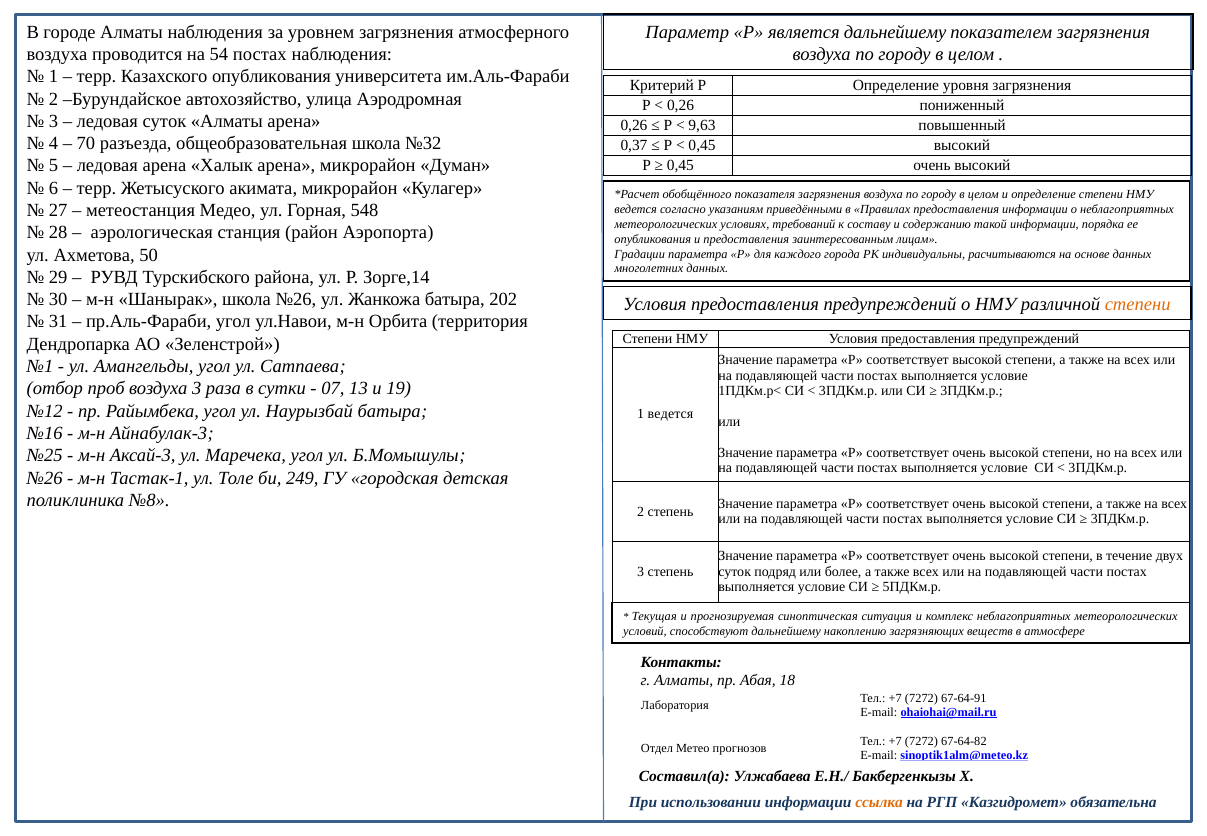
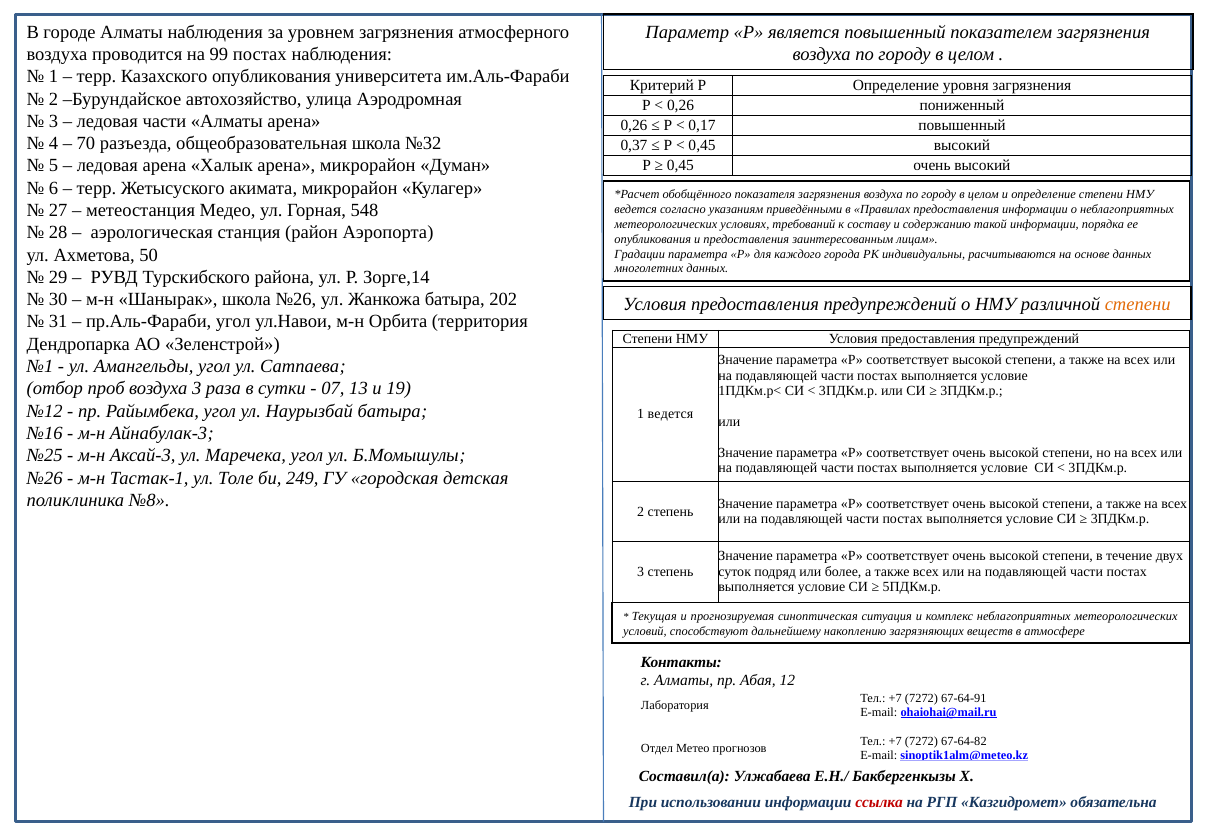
является дальнейшему: дальнейшему -> повышенный
54: 54 -> 99
ледовая суток: суток -> части
9,63: 9,63 -> 0,17
18: 18 -> 12
ссылка colour: orange -> red
